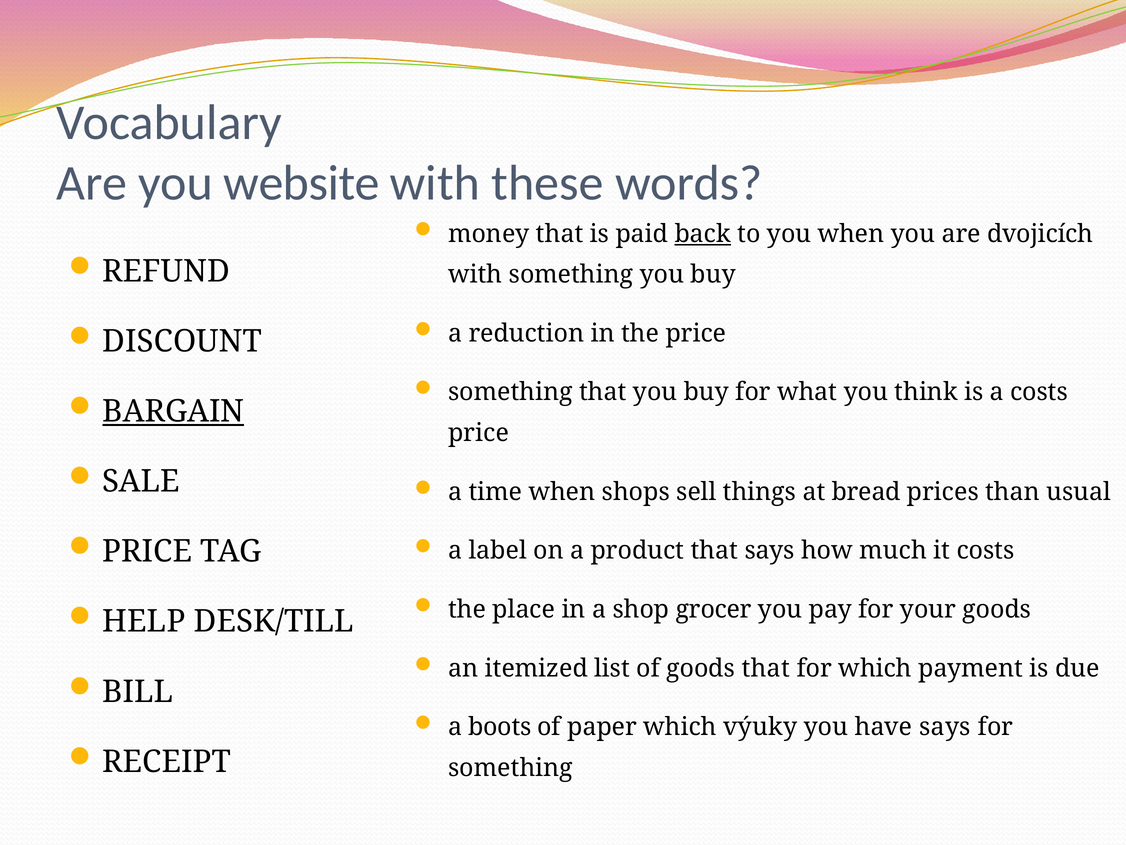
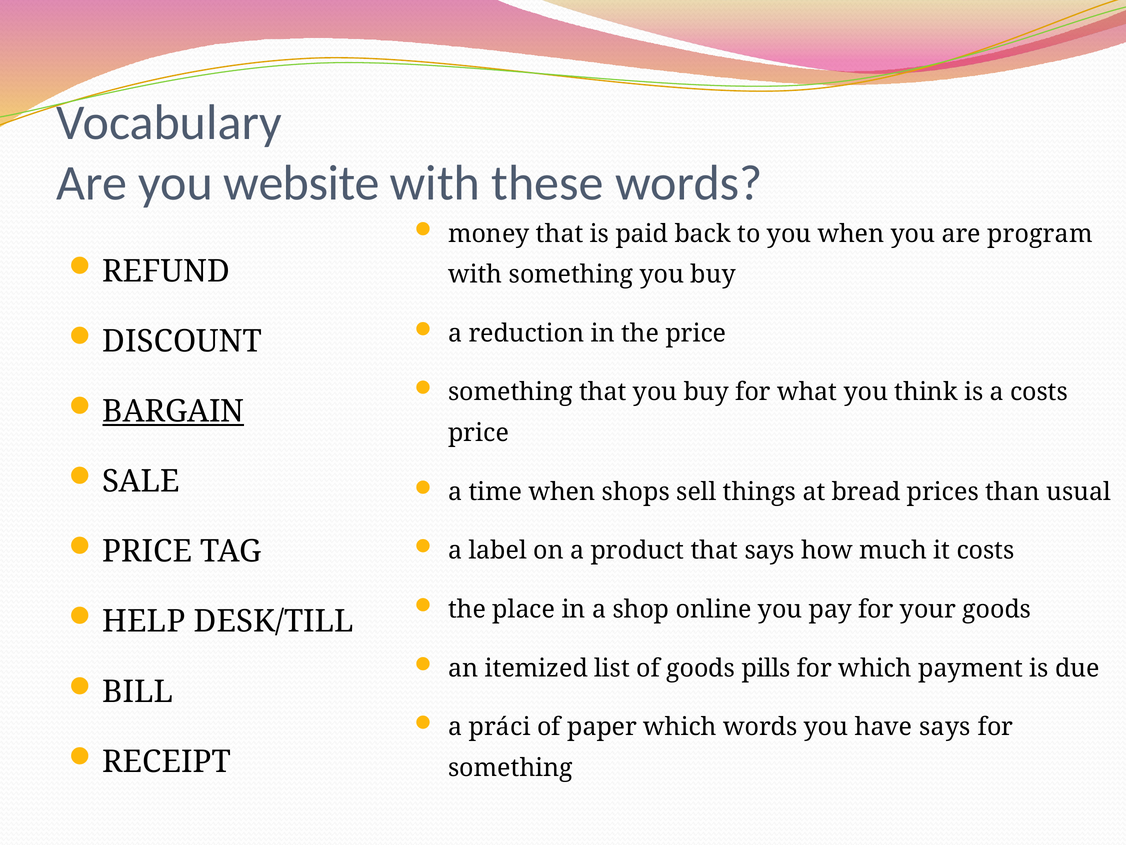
back underline: present -> none
dvojicích: dvojicích -> program
grocer: grocer -> online
goods that: that -> pills
boots: boots -> práci
which výuky: výuky -> words
